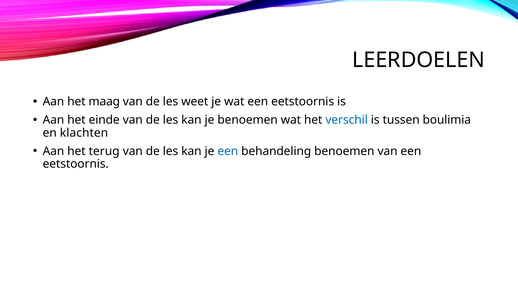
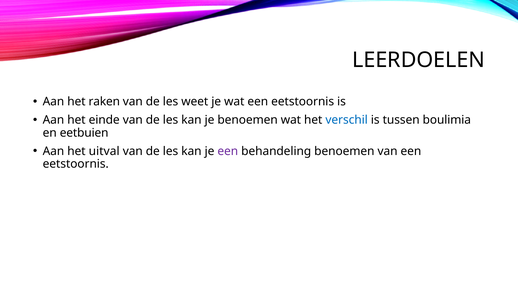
maag: maag -> raken
klachten: klachten -> eetbuien
terug: terug -> uitval
een at (228, 151) colour: blue -> purple
